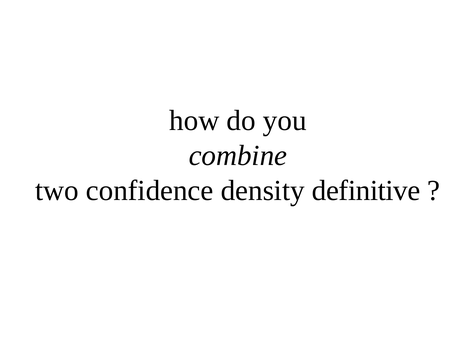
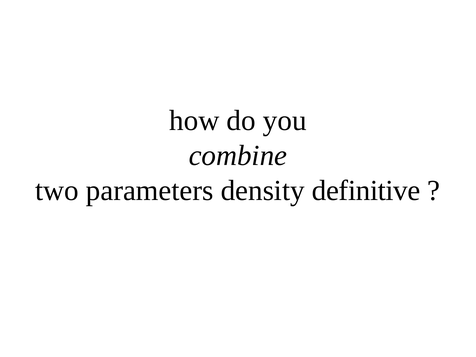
confidence: confidence -> parameters
